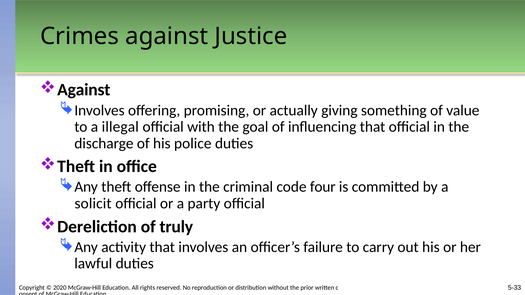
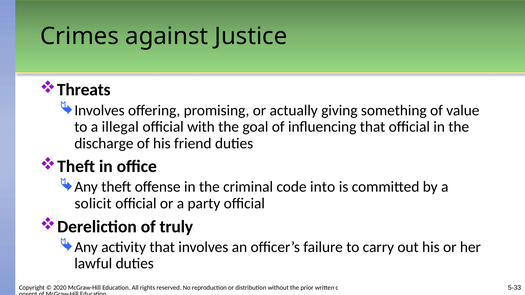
Against at (84, 90): Against -> Threats
police: police -> friend
four: four -> into
